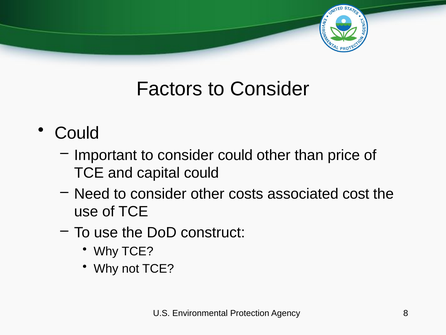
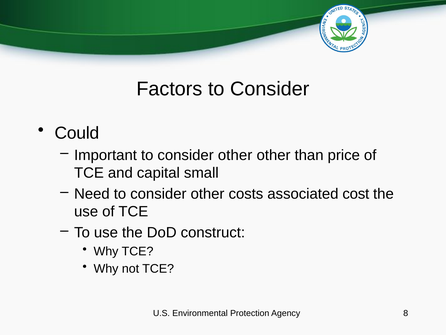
Important to consider could: could -> other
capital could: could -> small
